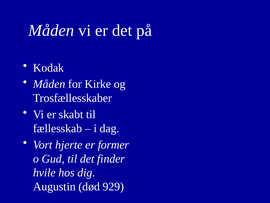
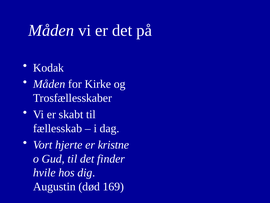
former: former -> kristne
929: 929 -> 169
